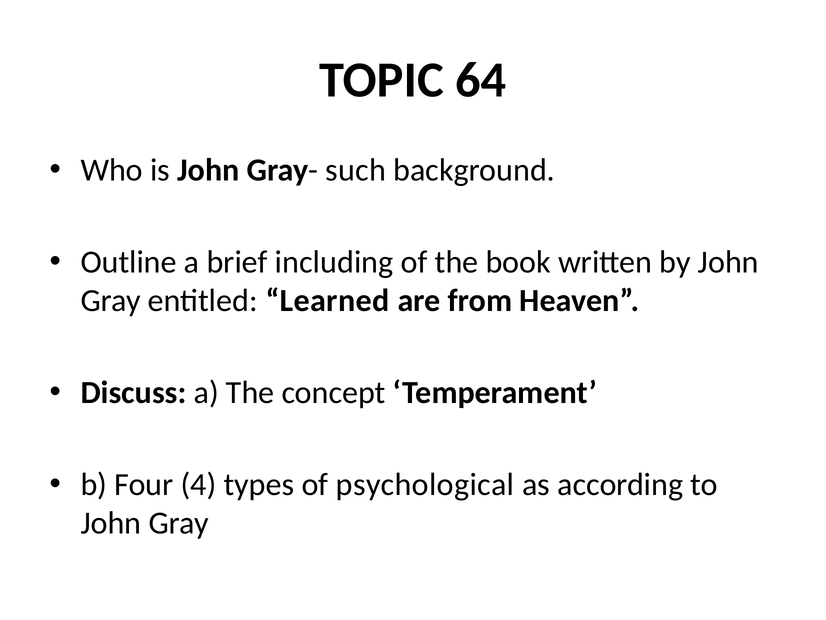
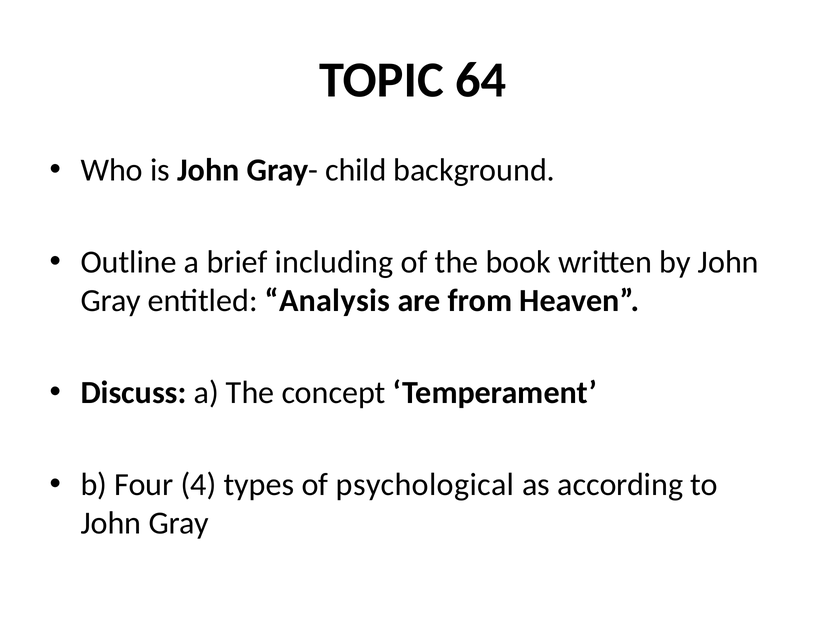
such: such -> child
Learned: Learned -> Analysis
